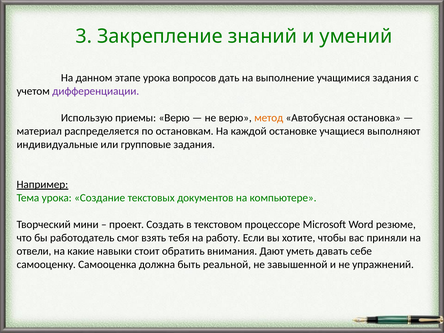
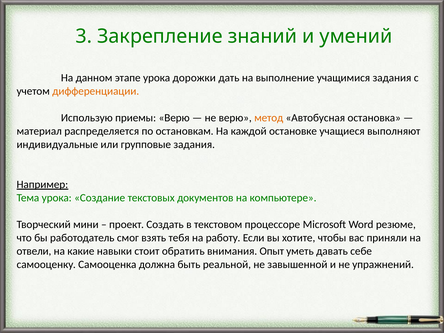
вопросов: вопросов -> дорожки
дифференциации colour: purple -> orange
Дают: Дают -> Опыт
